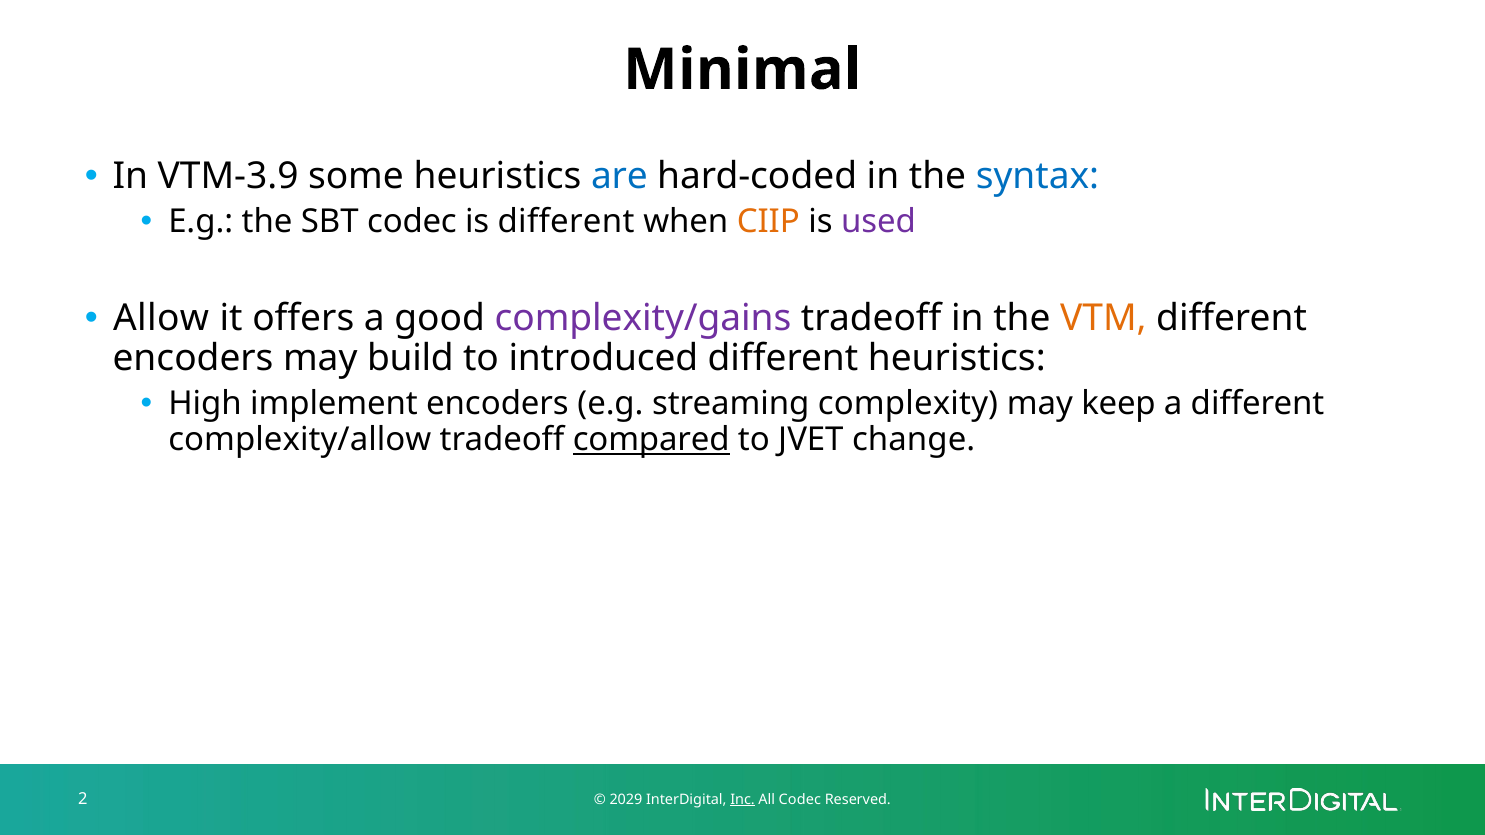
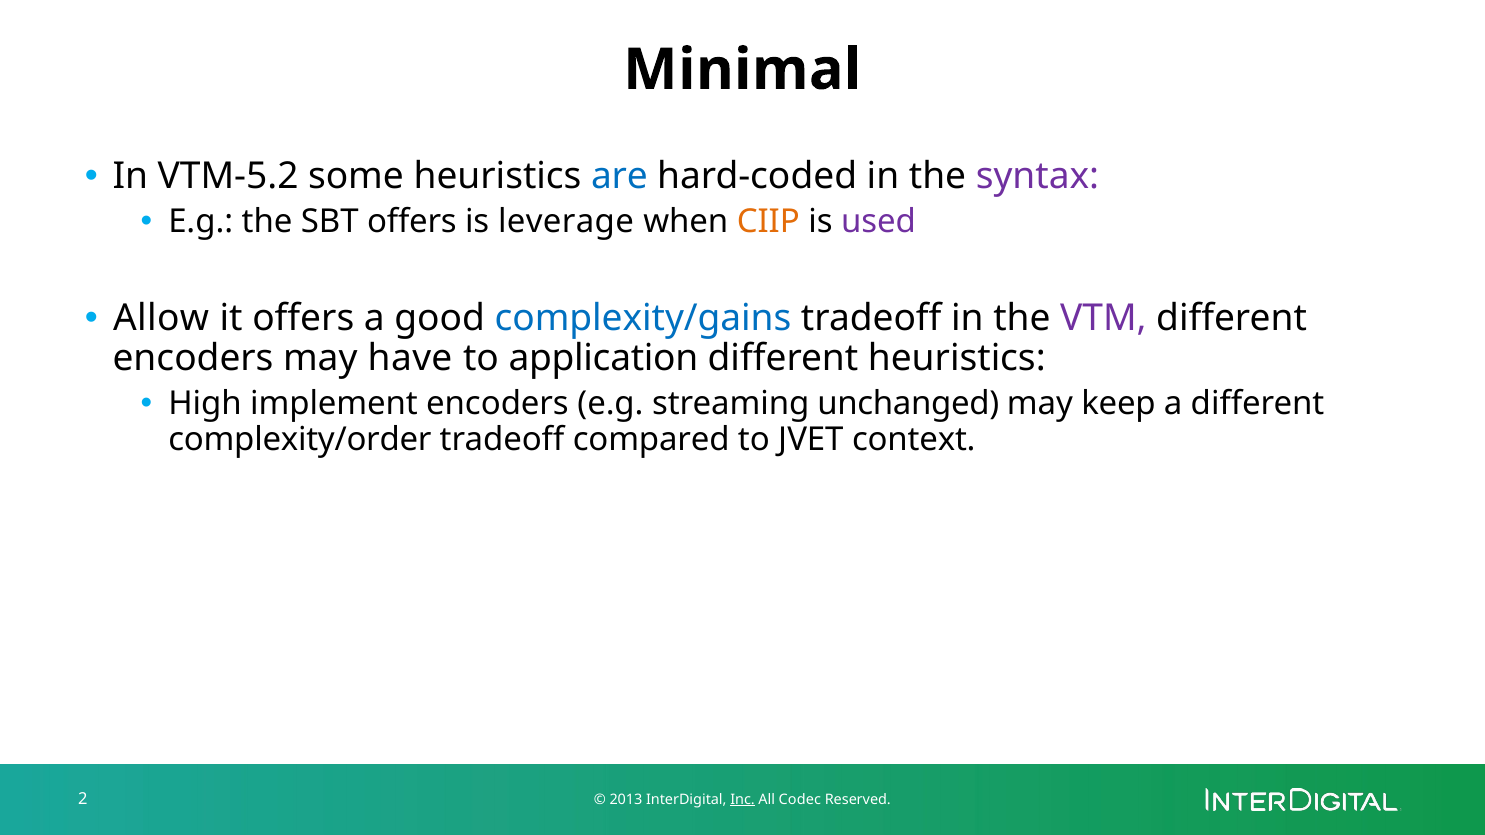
VTM-3.9: VTM-3.9 -> VTM-5.2
syntax colour: blue -> purple
SBT codec: codec -> offers
is different: different -> leverage
complexity/gains colour: purple -> blue
VTM colour: orange -> purple
build: build -> have
introduced: introduced -> application
complexity: complexity -> unchanged
complexity/allow: complexity/allow -> complexity/order
compared underline: present -> none
change: change -> context
2029: 2029 -> 2013
